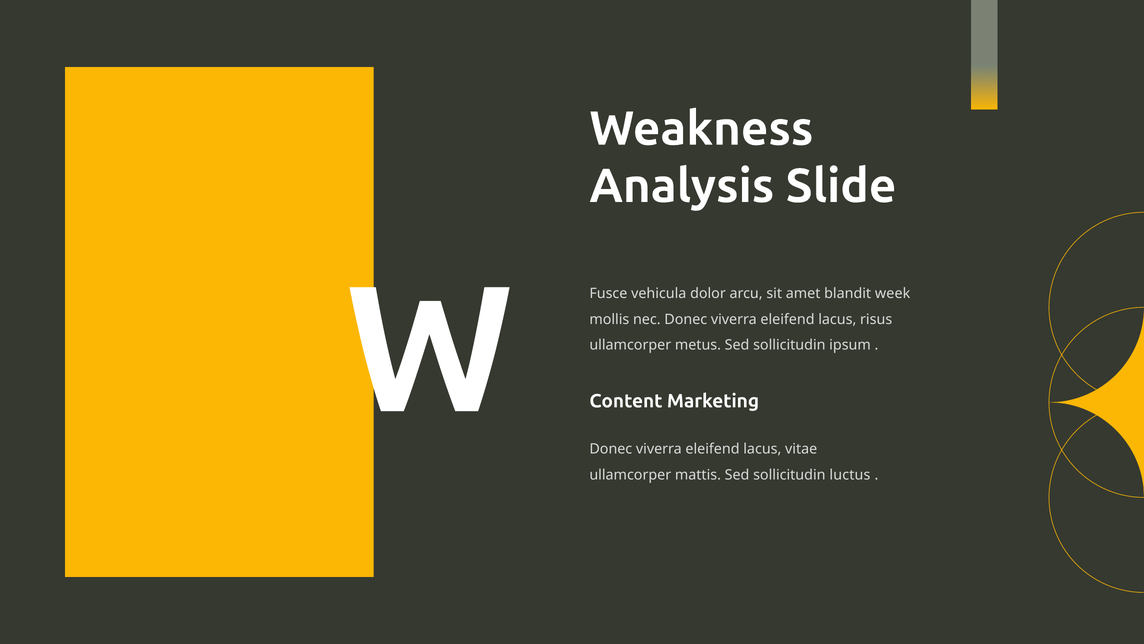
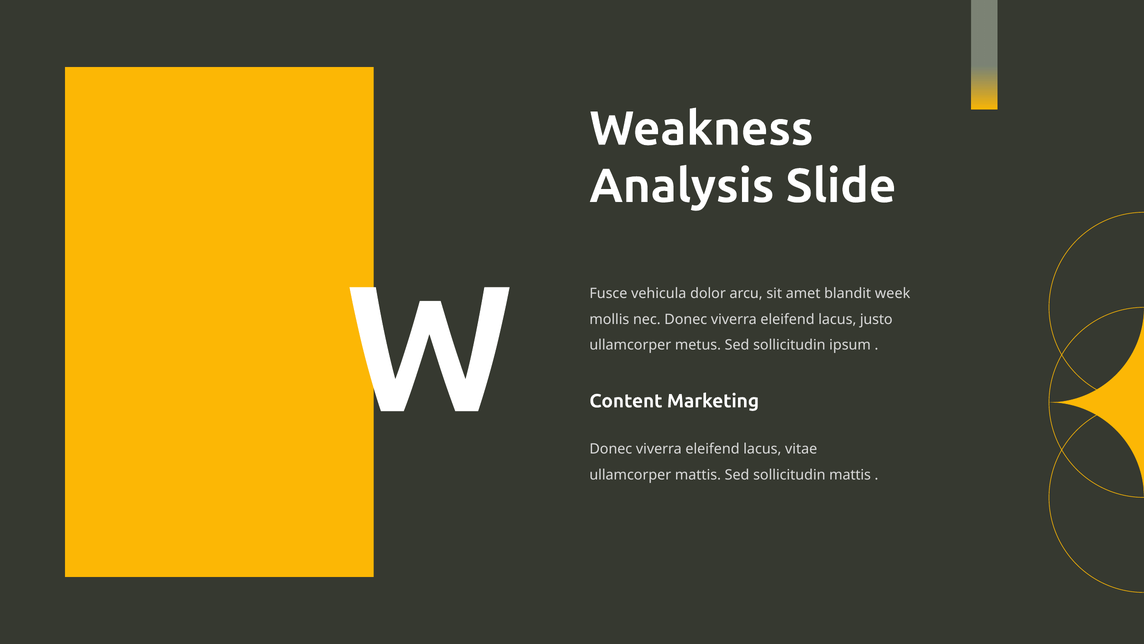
risus: risus -> justo
sollicitudin luctus: luctus -> mattis
